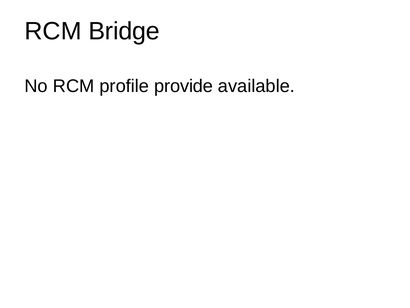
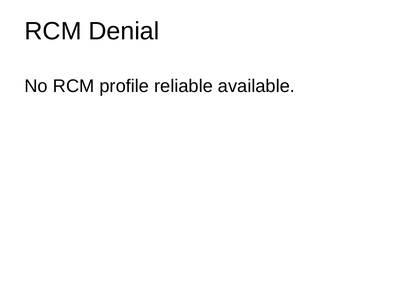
Bridge: Bridge -> Denial
provide: provide -> reliable
